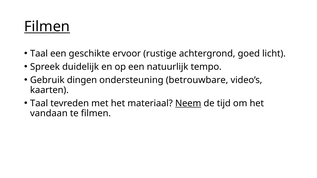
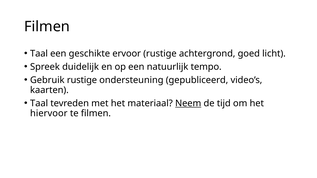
Filmen at (47, 27) underline: present -> none
Gebruik dingen: dingen -> rustige
betrouwbare: betrouwbare -> gepubliceerd
vandaan: vandaan -> hiervoor
